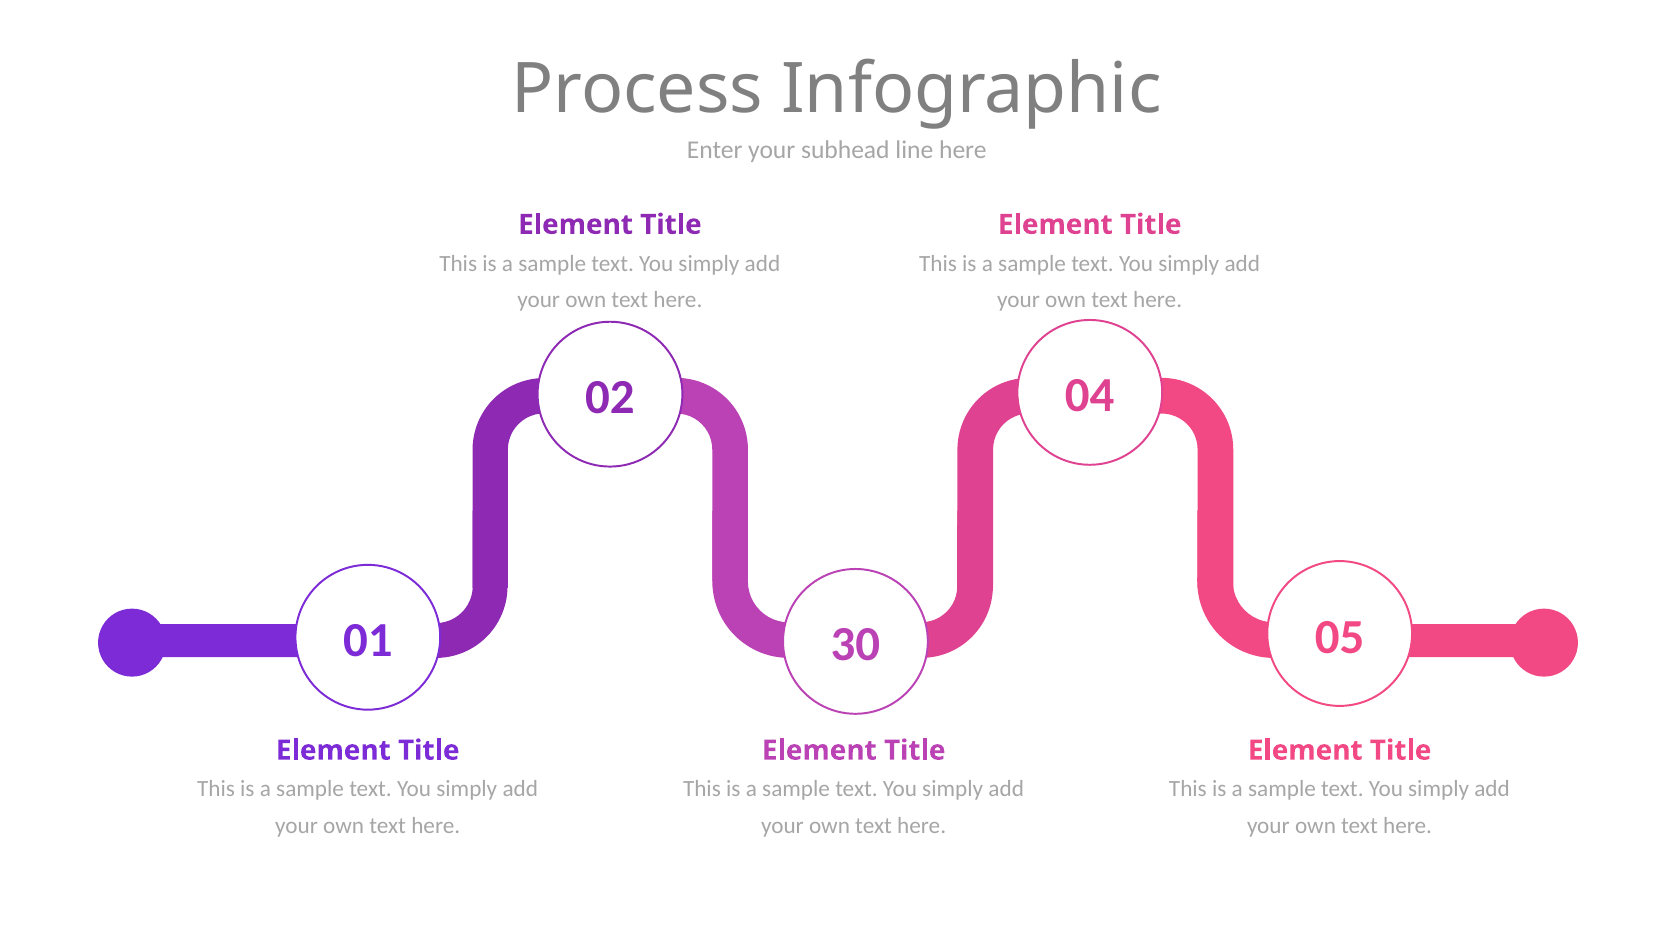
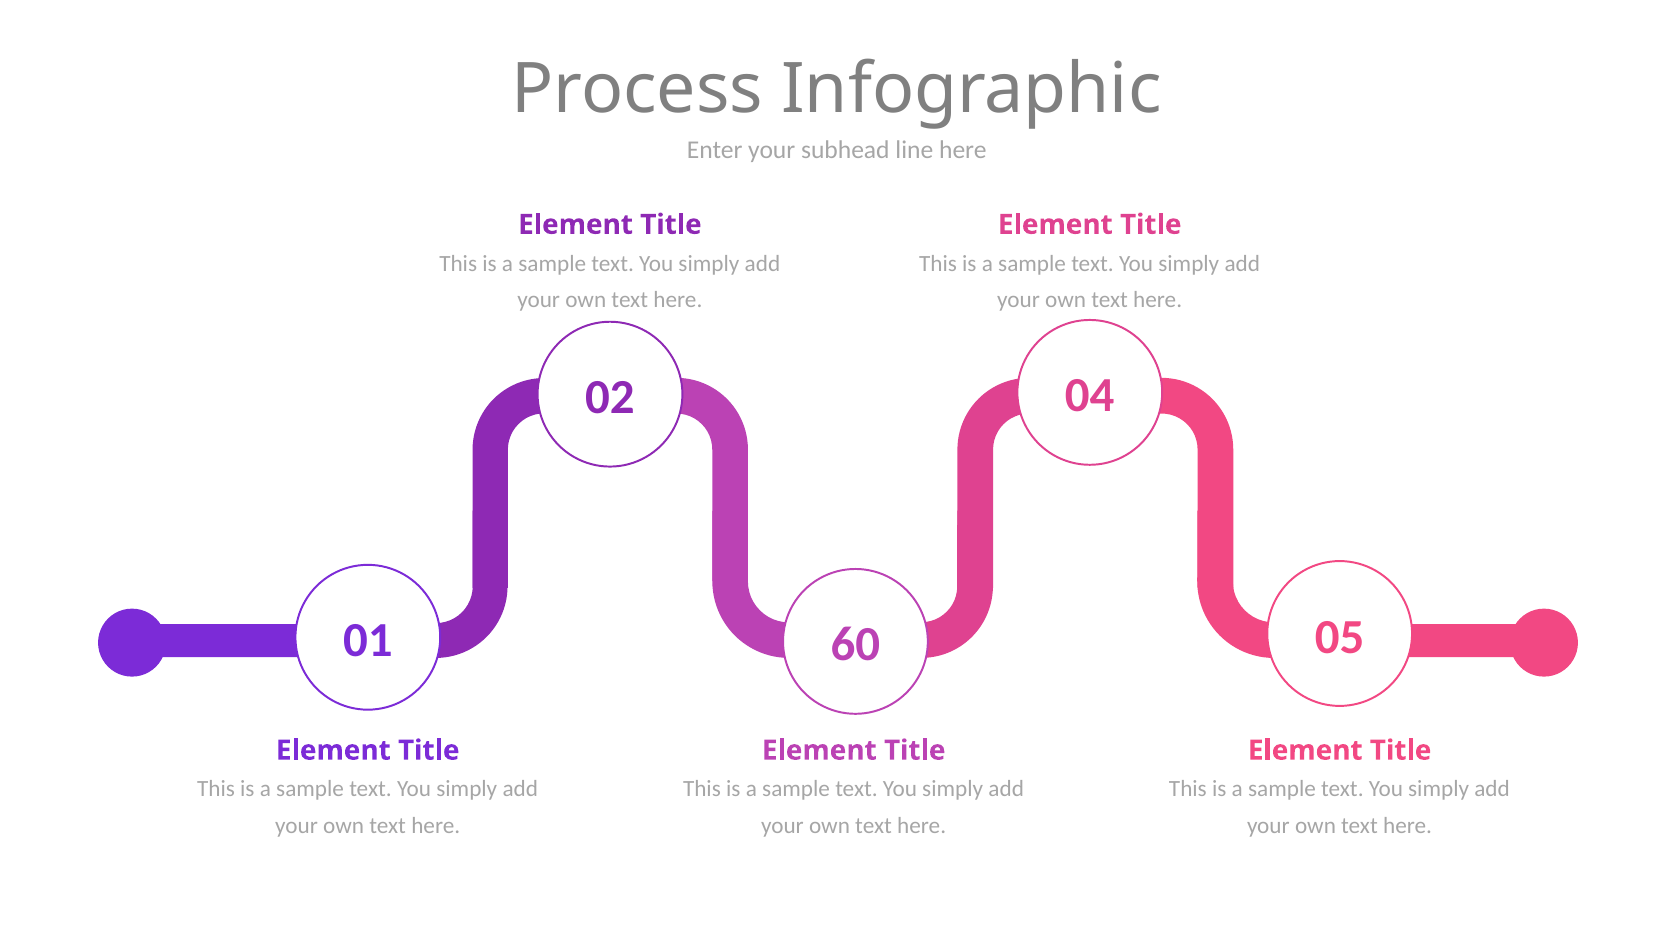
30: 30 -> 60
